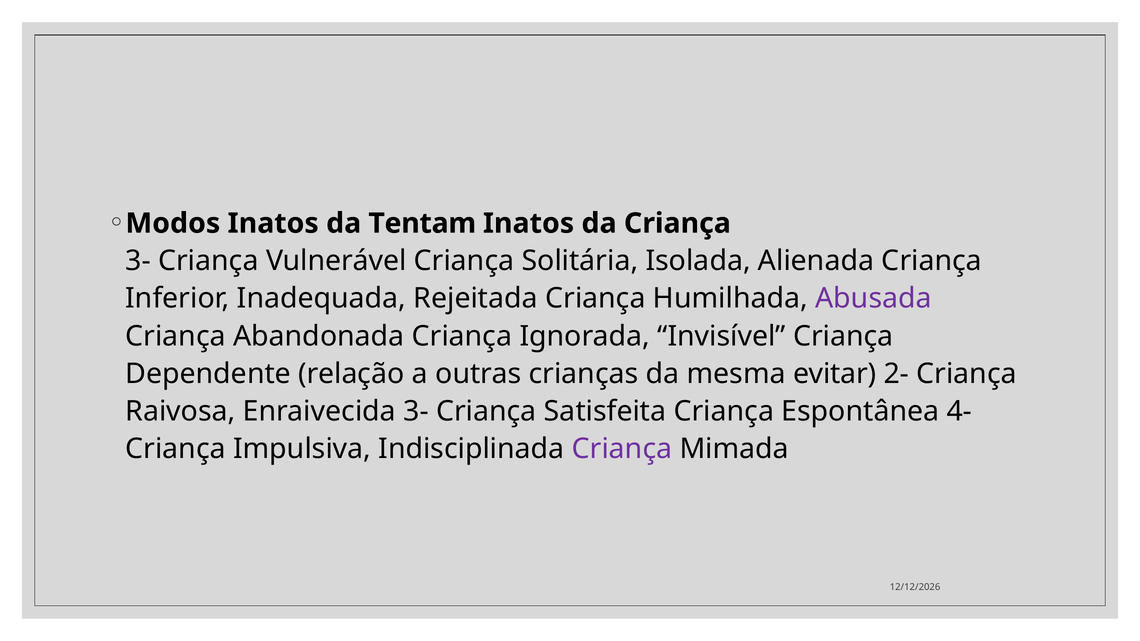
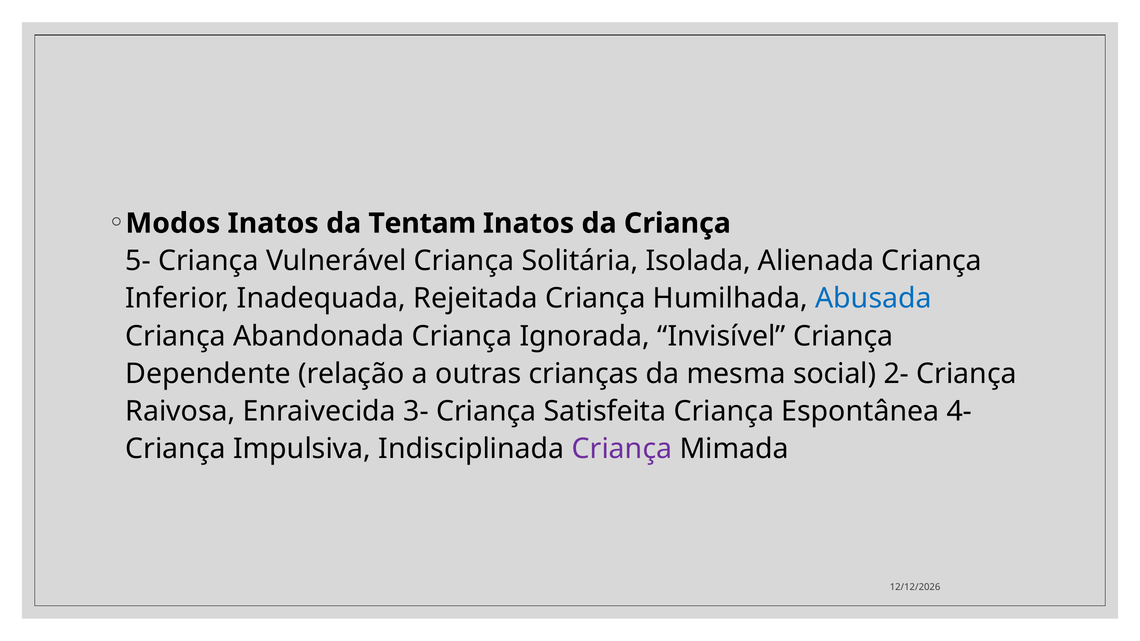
3- at (138, 261): 3- -> 5-
Abusada colour: purple -> blue
evitar: evitar -> social
